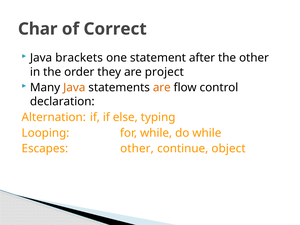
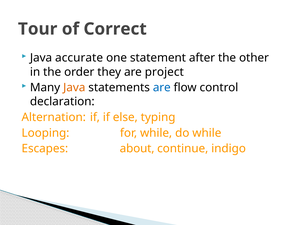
Char: Char -> Tour
brackets: brackets -> accurate
are at (162, 88) colour: orange -> blue
Escapes other: other -> about
object: object -> indigo
